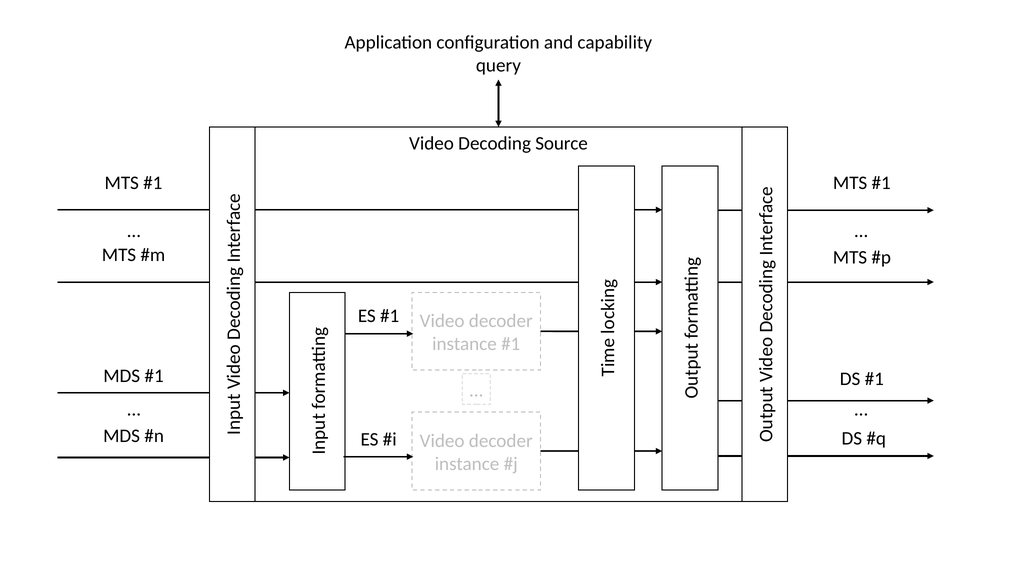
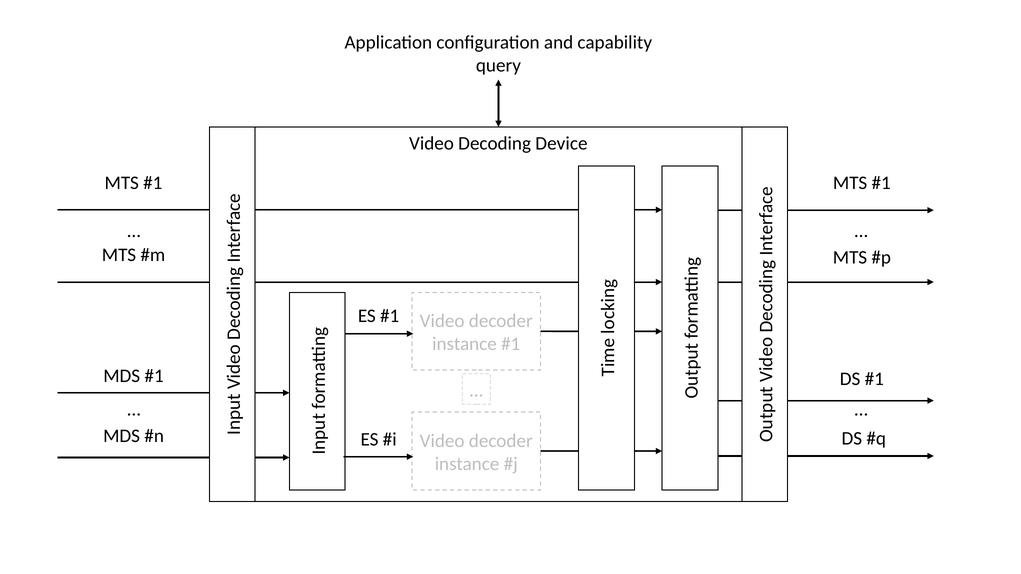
Source: Source -> Device
